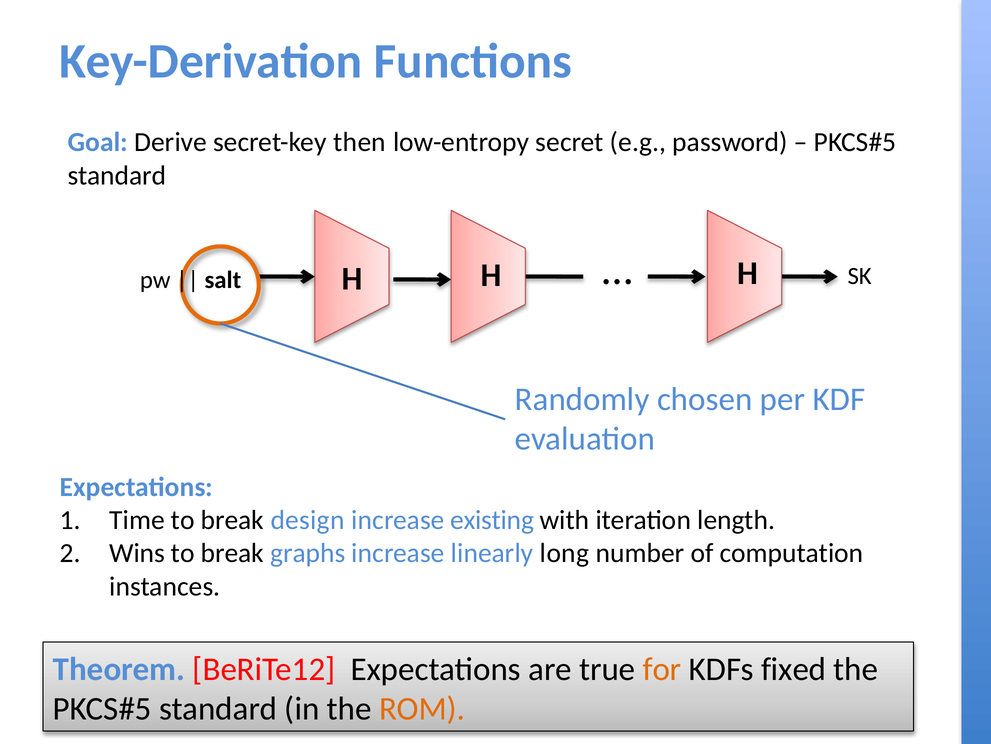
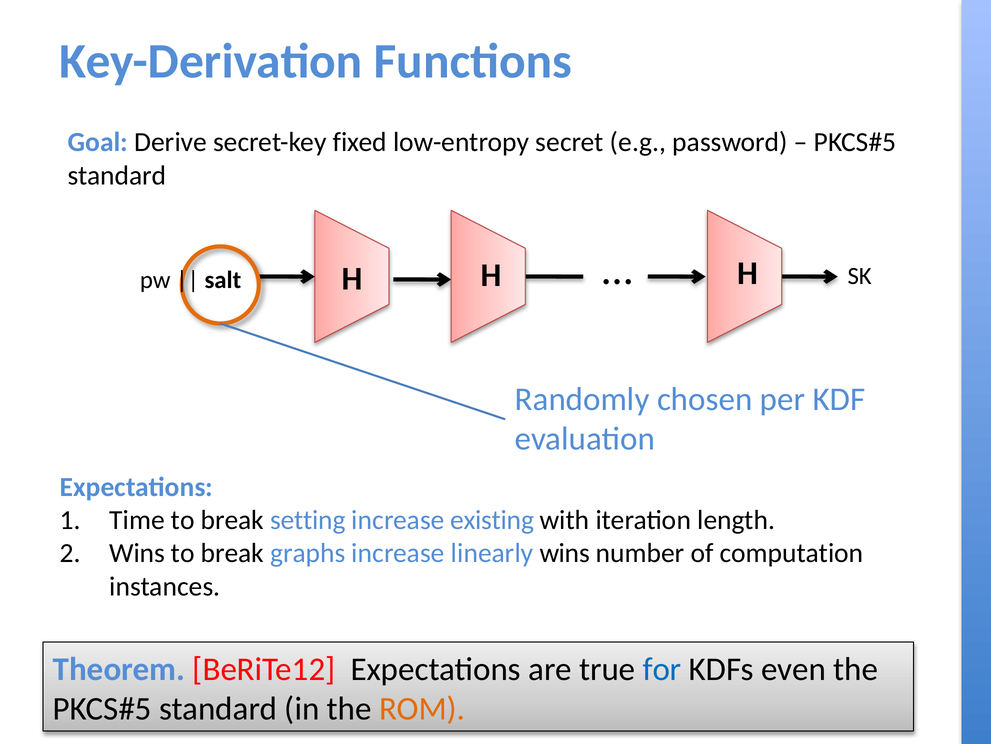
then: then -> fixed
design: design -> setting
linearly long: long -> wins
for colour: orange -> blue
fixed: fixed -> even
